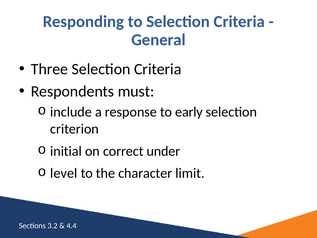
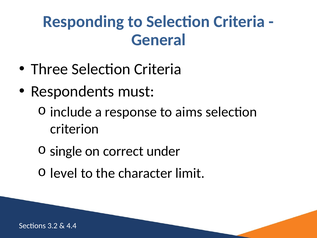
early: early -> aims
initial: initial -> single
